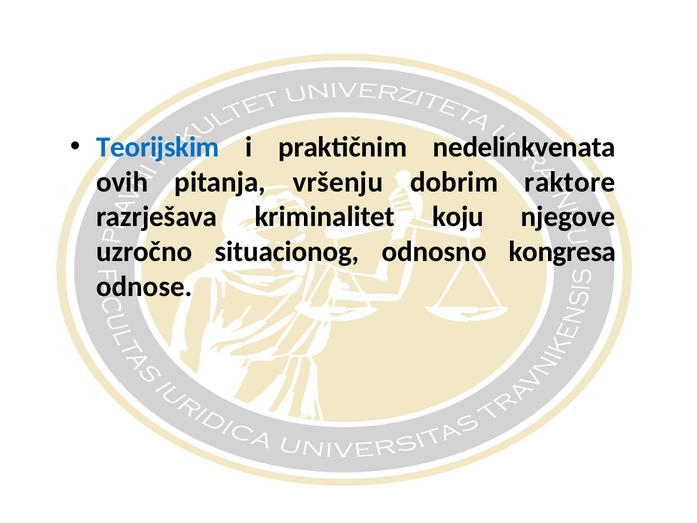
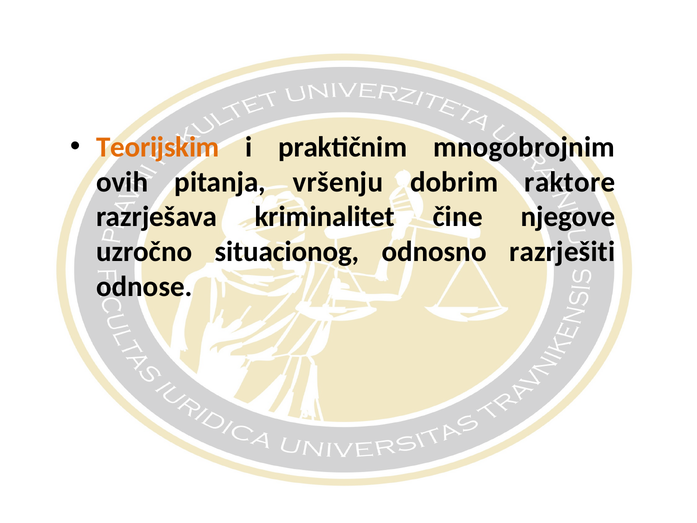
Teorijskim colour: blue -> orange
nedelinkvenata: nedelinkvenata -> mnogobrojnim
koju: koju -> čine
kongresa: kongresa -> razrješiti
